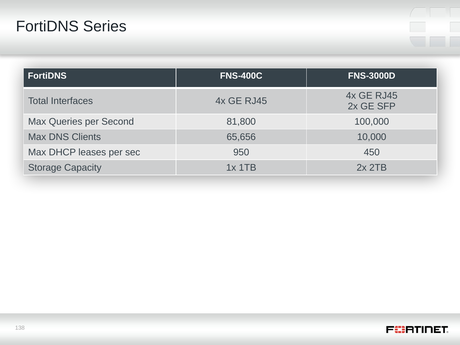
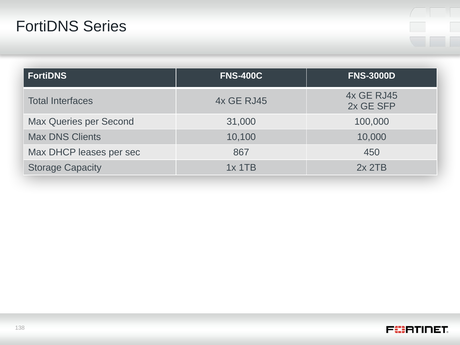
81,800: 81,800 -> 31,000
65,656: 65,656 -> 10,100
950: 950 -> 867
